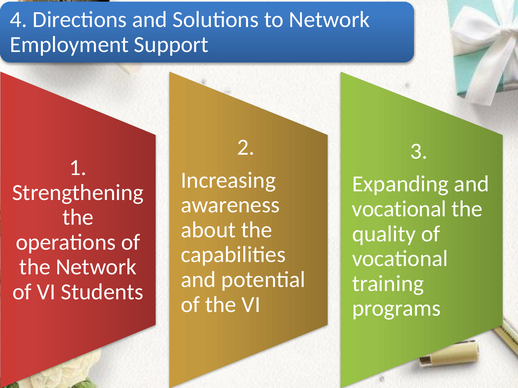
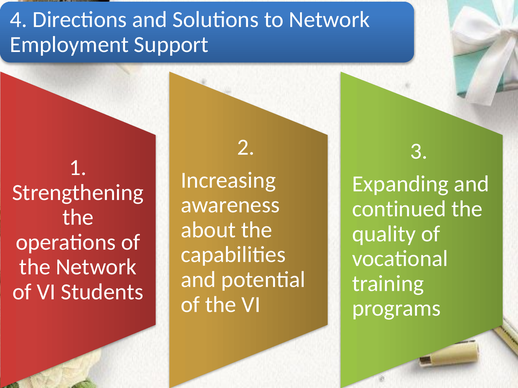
vocational at (399, 209): vocational -> continued
